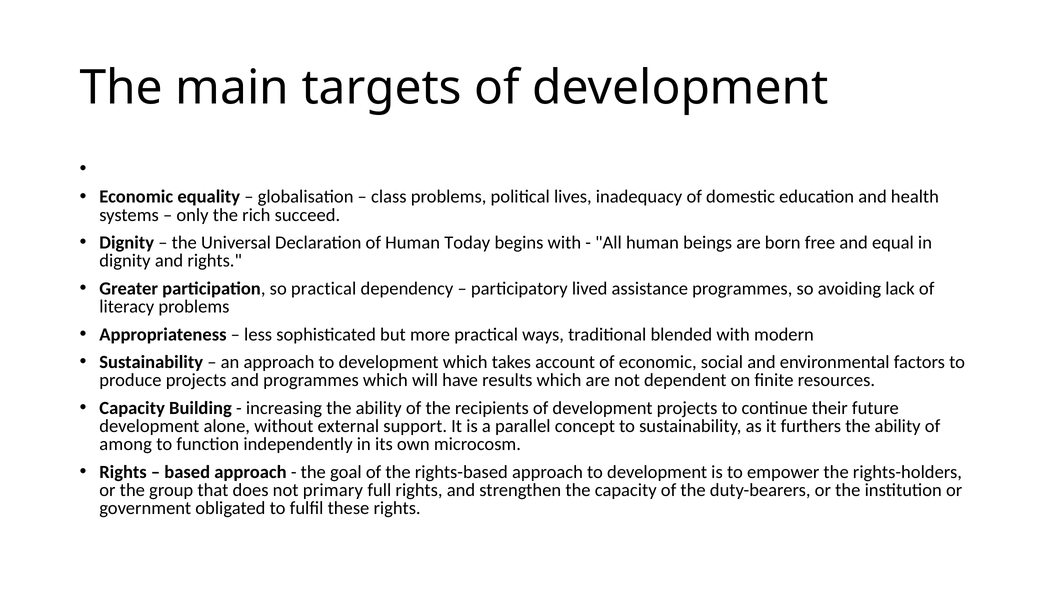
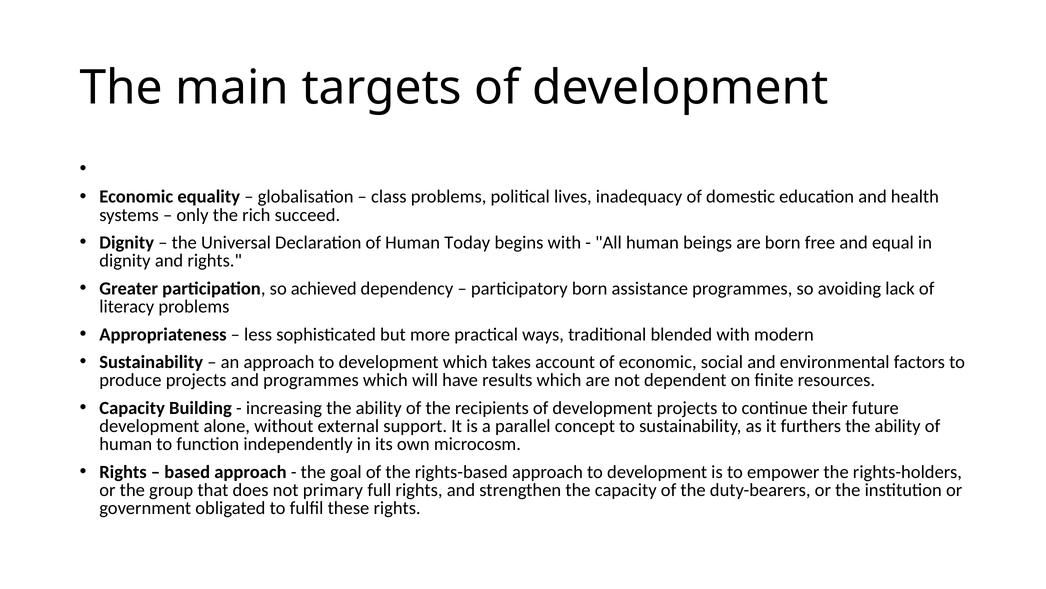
so practical: practical -> achieved
participatory lived: lived -> born
among at (126, 444): among -> human
